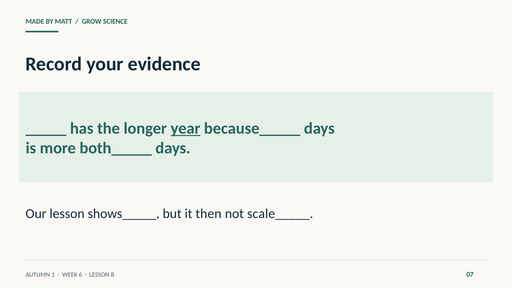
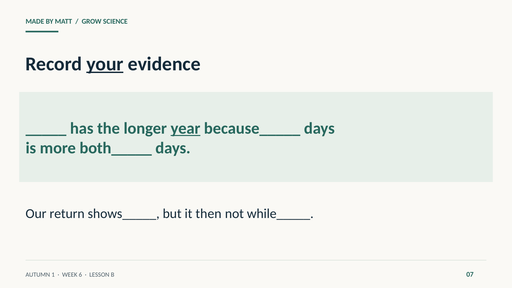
your underline: none -> present
Our lesson: lesson -> return
scale_____: scale_____ -> while_____
